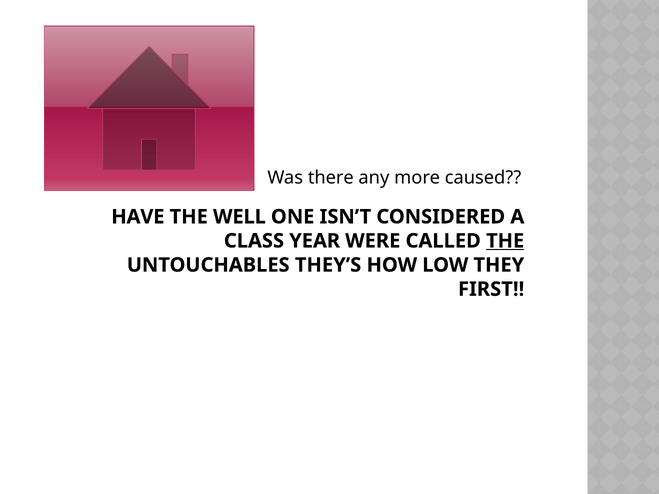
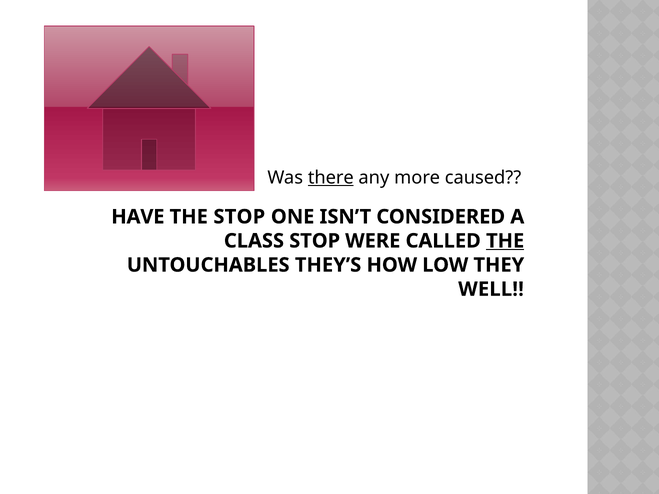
there underline: none -> present
THE WELL: WELL -> STOP
CLASS YEAR: YEAR -> STOP
FIRST: FIRST -> WELL
